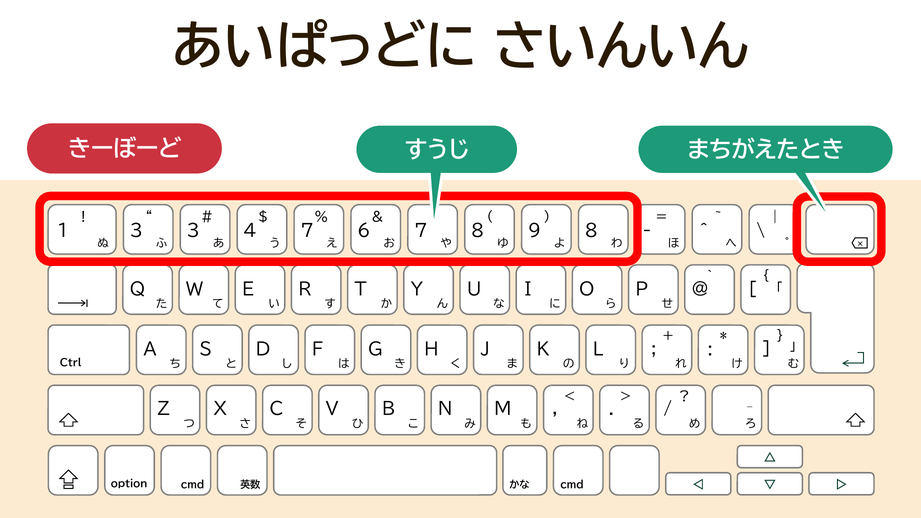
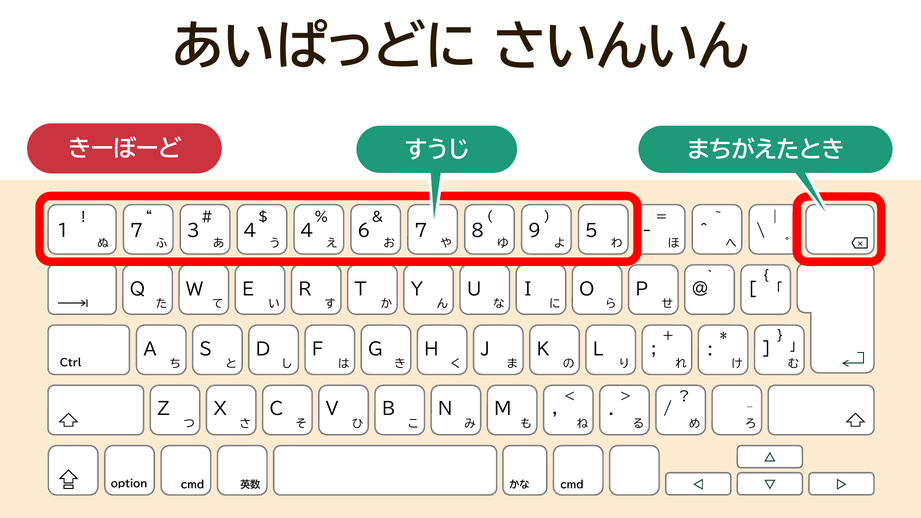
1 3: 3 -> 7
4 7: 7 -> 4
9 8: 8 -> 5
